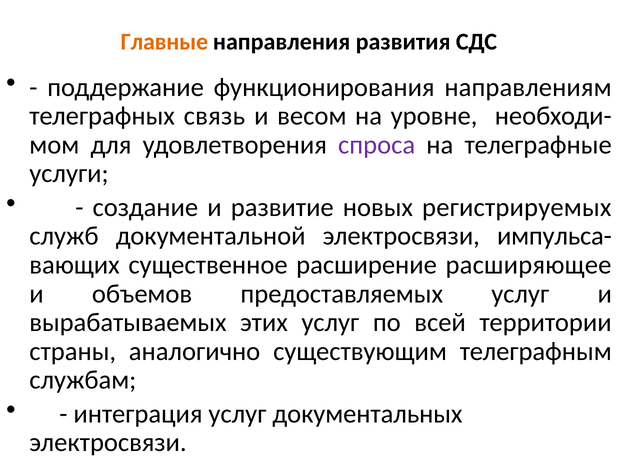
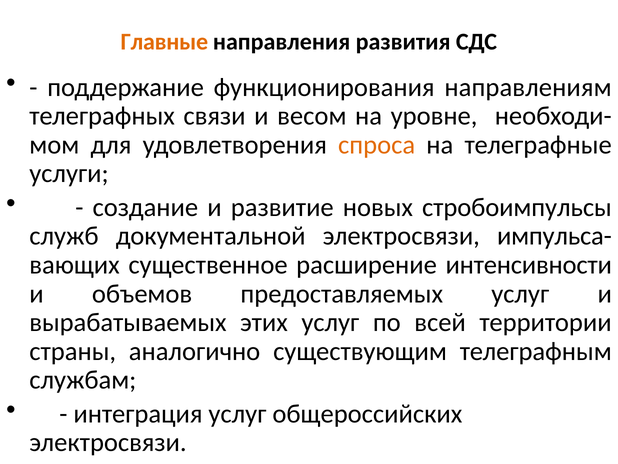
связь: связь -> связи
спроса colour: purple -> orange
регистрируемых: регистрируемых -> стробоимпульсы
расширяющее: расширяющее -> интенсивности
документальных: документальных -> общероссийских
